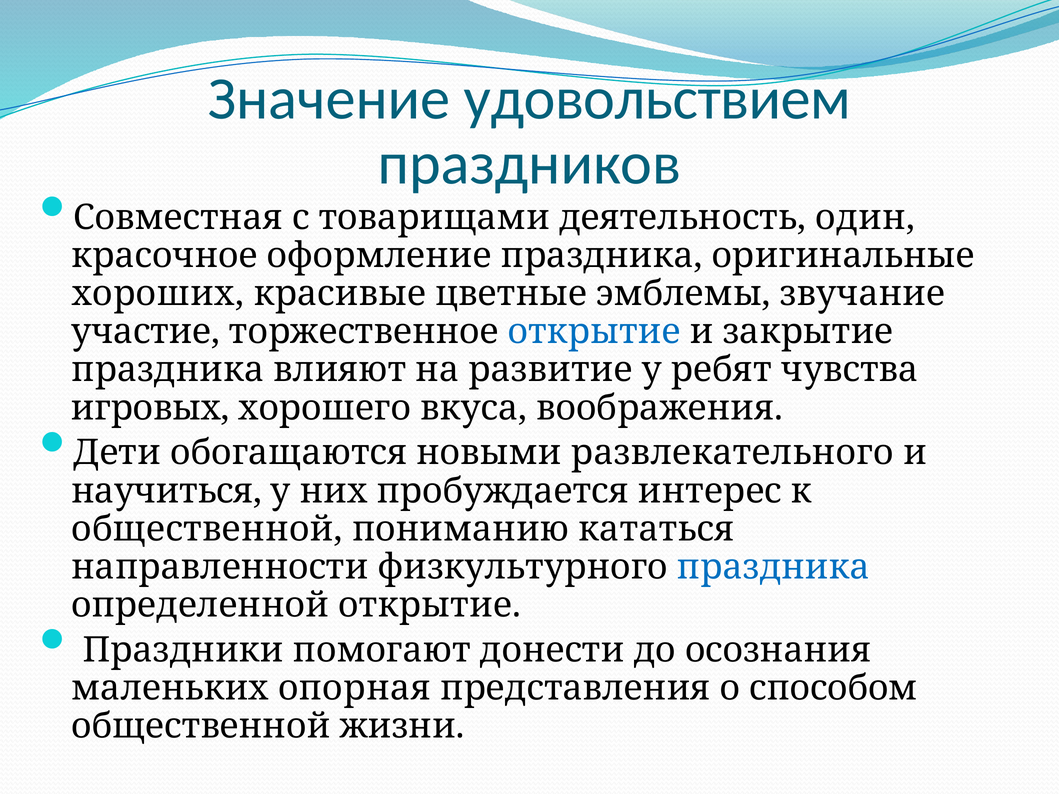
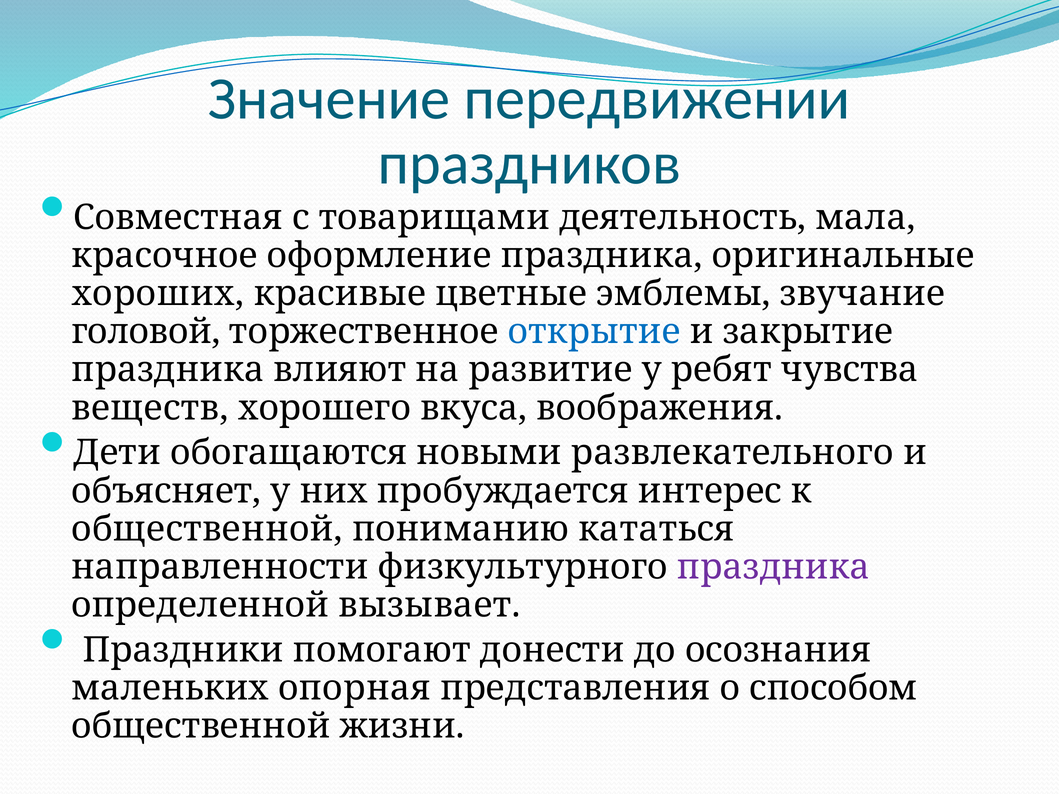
удовольствием: удовольствием -> передвижении
один: один -> мала
участие: участие -> головой
игровых: игровых -> веществ
научиться: научиться -> объясняет
праздника at (773, 567) colour: blue -> purple
определенной открытие: открытие -> вызывает
